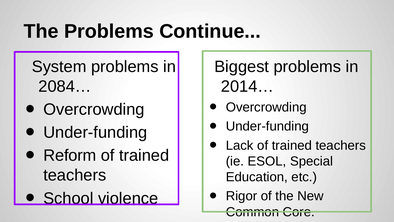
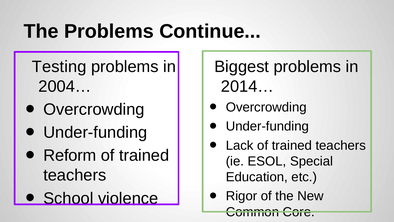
System: System -> Testing
2084…: 2084… -> 2004…
